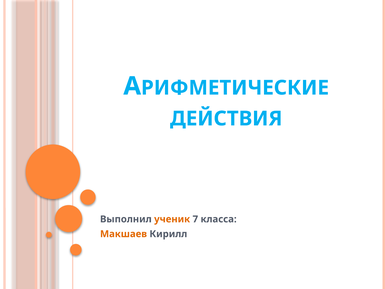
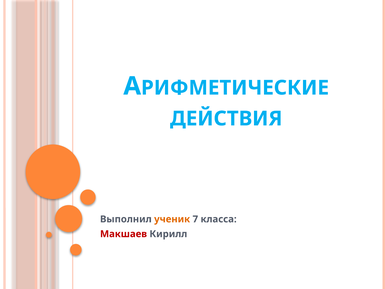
Макшаев colour: orange -> red
